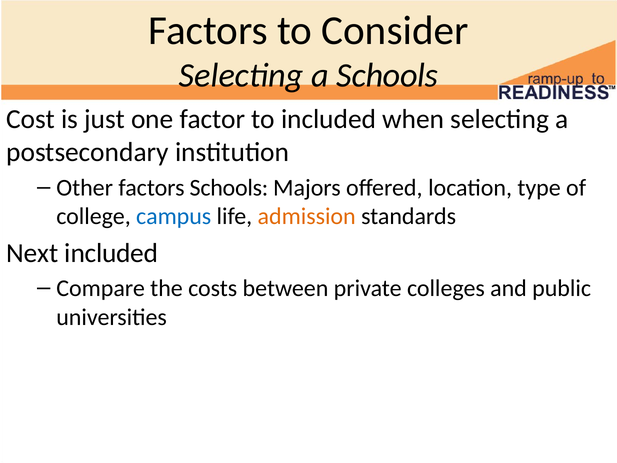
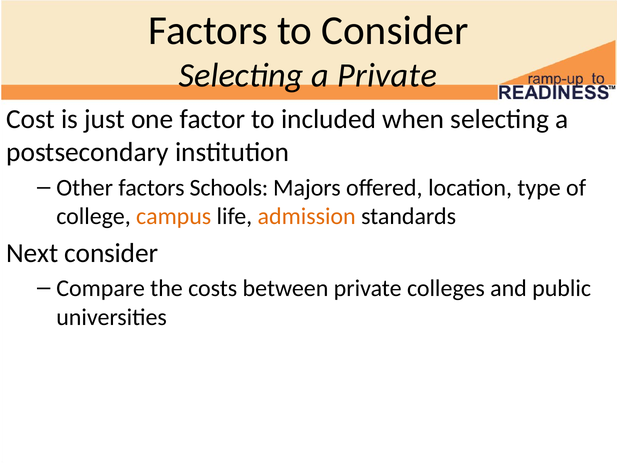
a Schools: Schools -> Private
campus colour: blue -> orange
Next included: included -> consider
